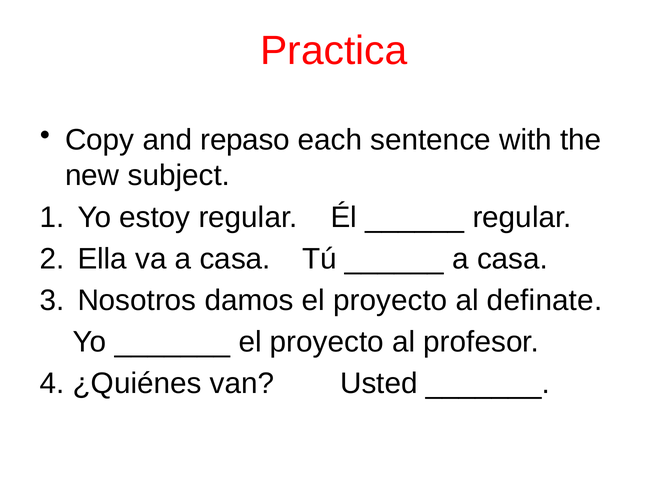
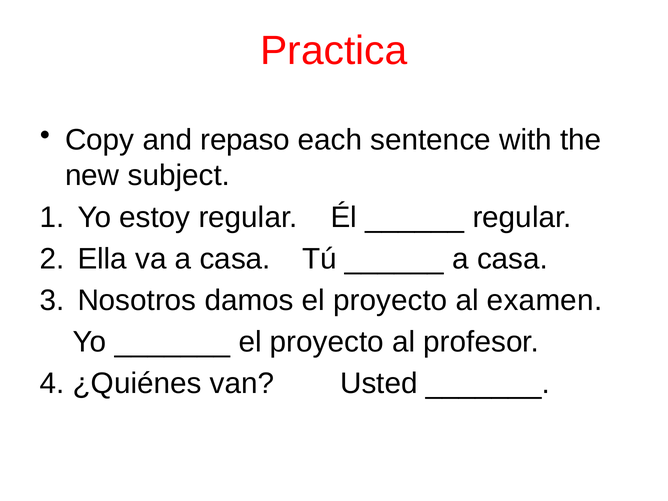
definate: definate -> examen
